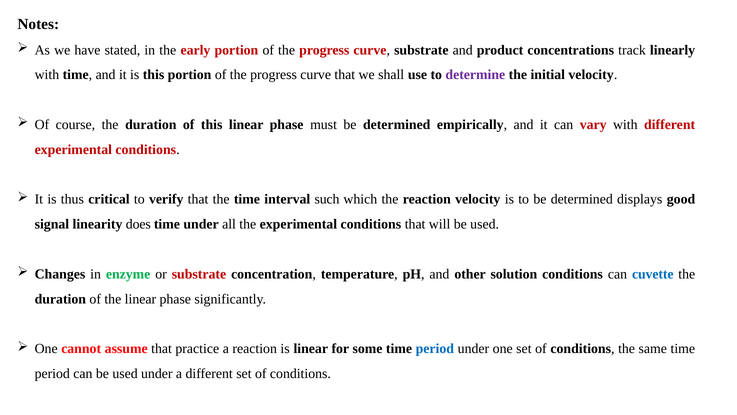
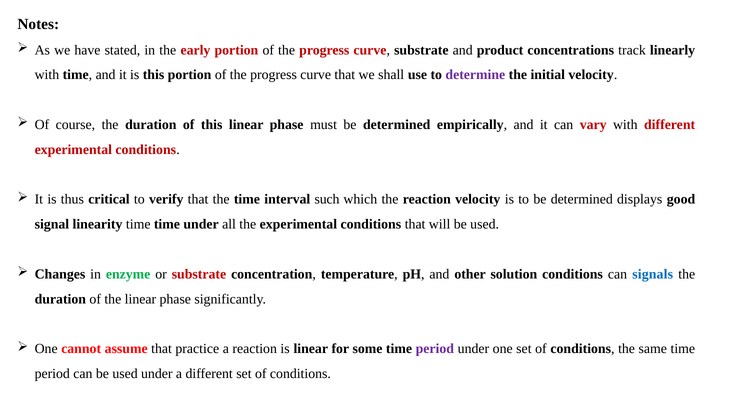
linearity does: does -> time
cuvette: cuvette -> signals
period at (435, 348) colour: blue -> purple
